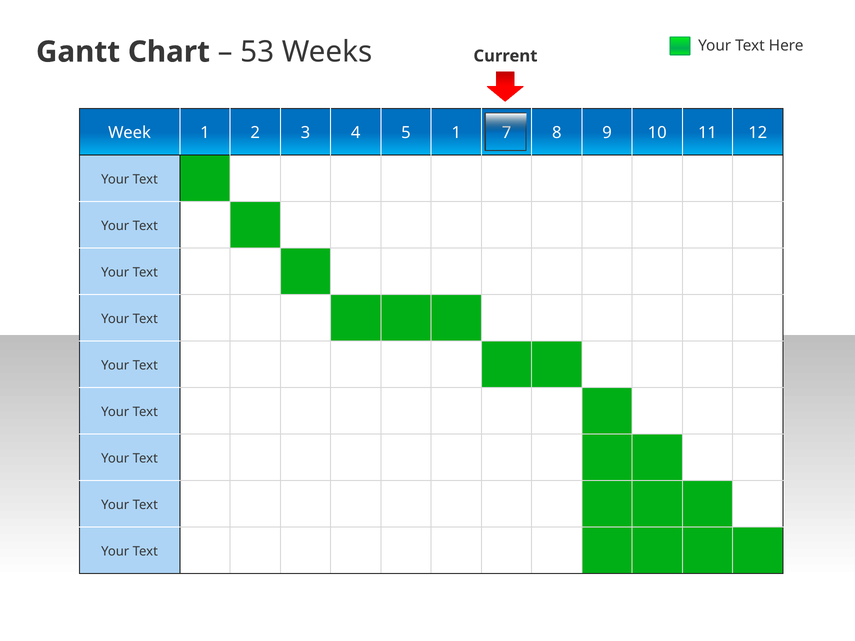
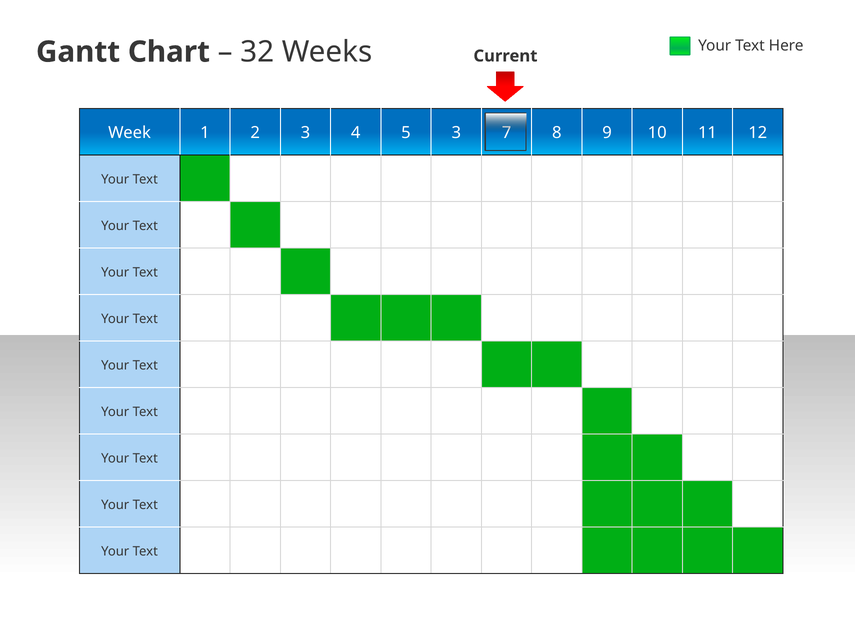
53: 53 -> 32
5 1: 1 -> 3
